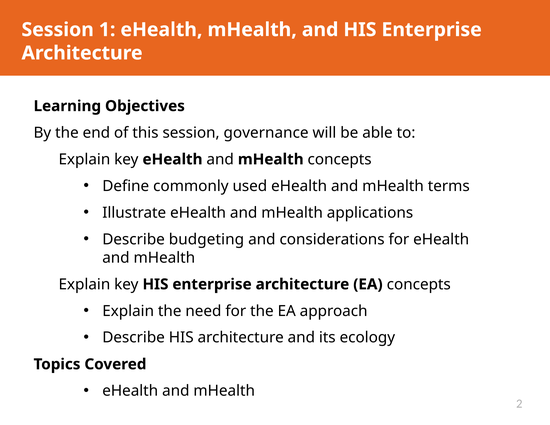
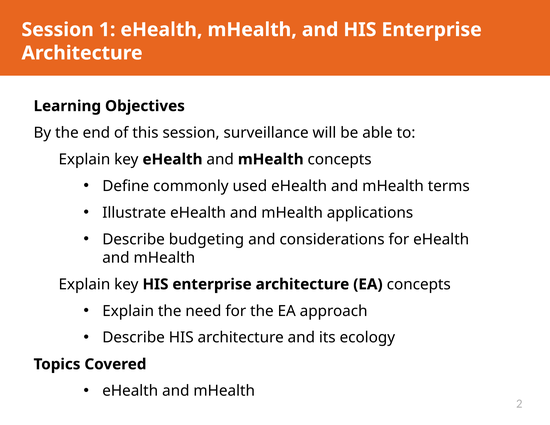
governance: governance -> surveillance
